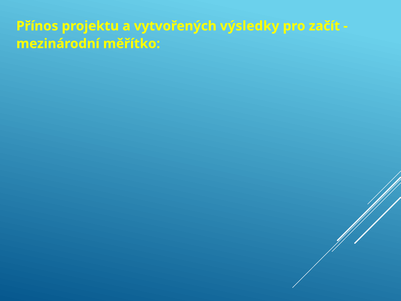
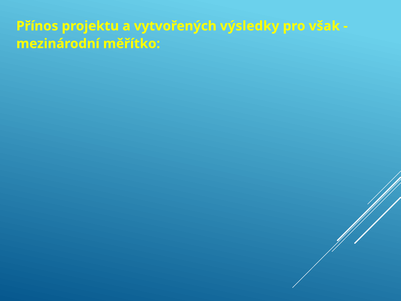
začít: začít -> však
